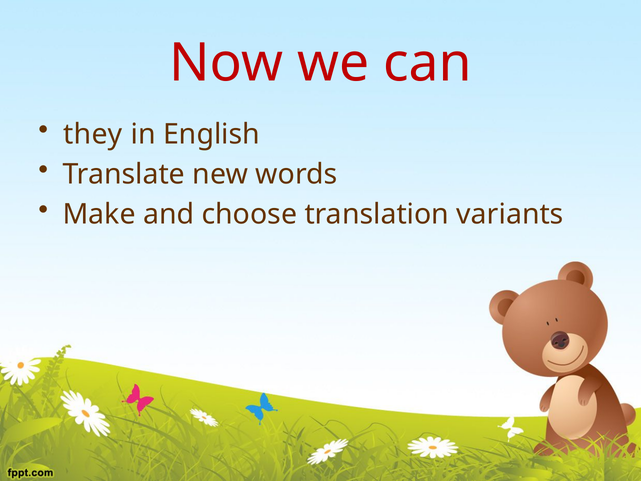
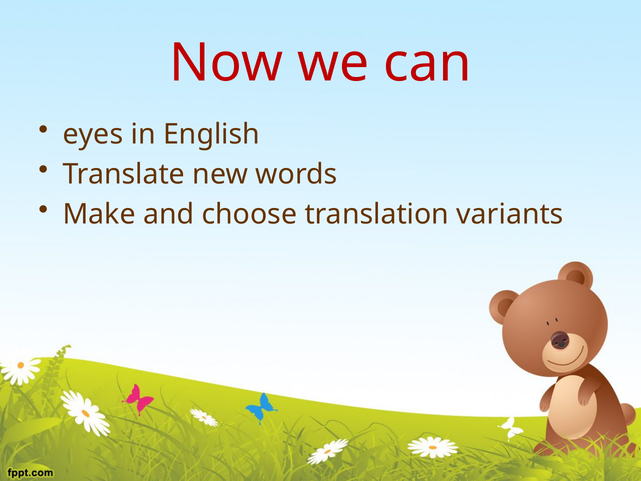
they: they -> eyes
